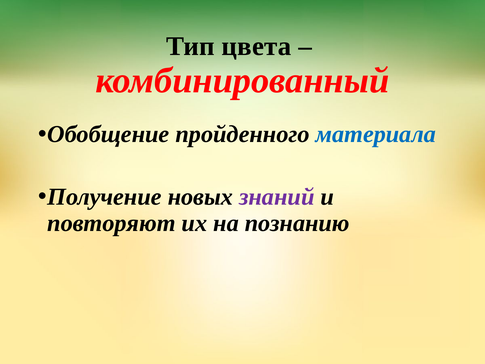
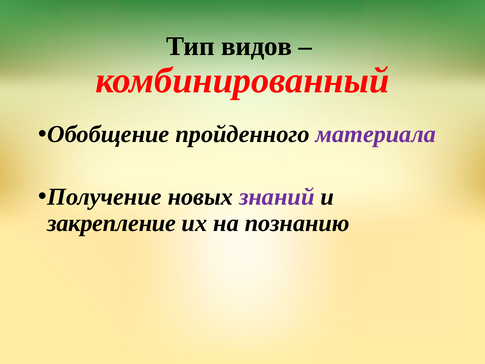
цвета: цвета -> видов
материала colour: blue -> purple
повторяют: повторяют -> закрепление
